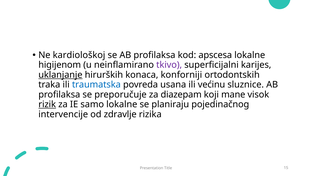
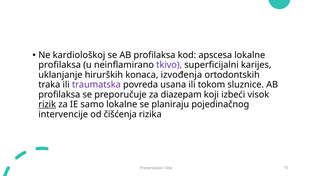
higijenom at (60, 65): higijenom -> profilaksa
uklanjanje underline: present -> none
konforniji: konforniji -> izvođenja
traumatska colour: blue -> purple
većinu: većinu -> tokom
mane: mane -> izbeći
zdravlje: zdravlje -> čišćenja
